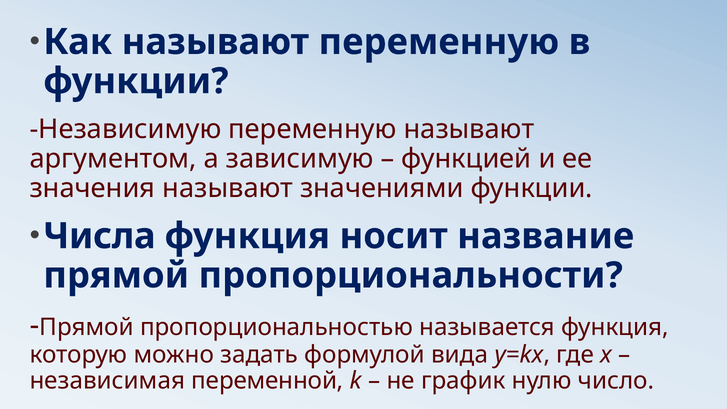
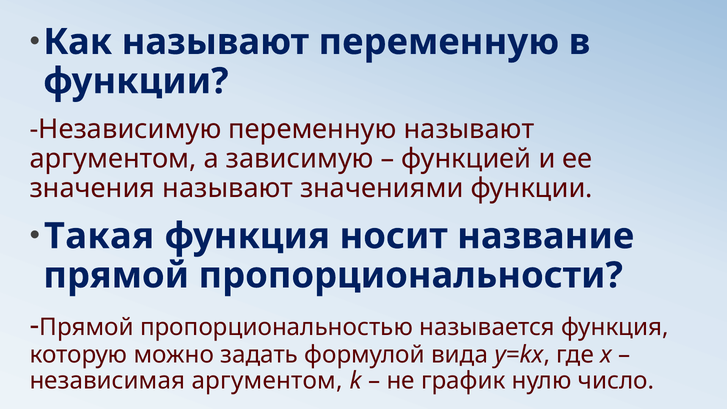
Числа: Числа -> Такая
независимая переменной: переменной -> аргументом
